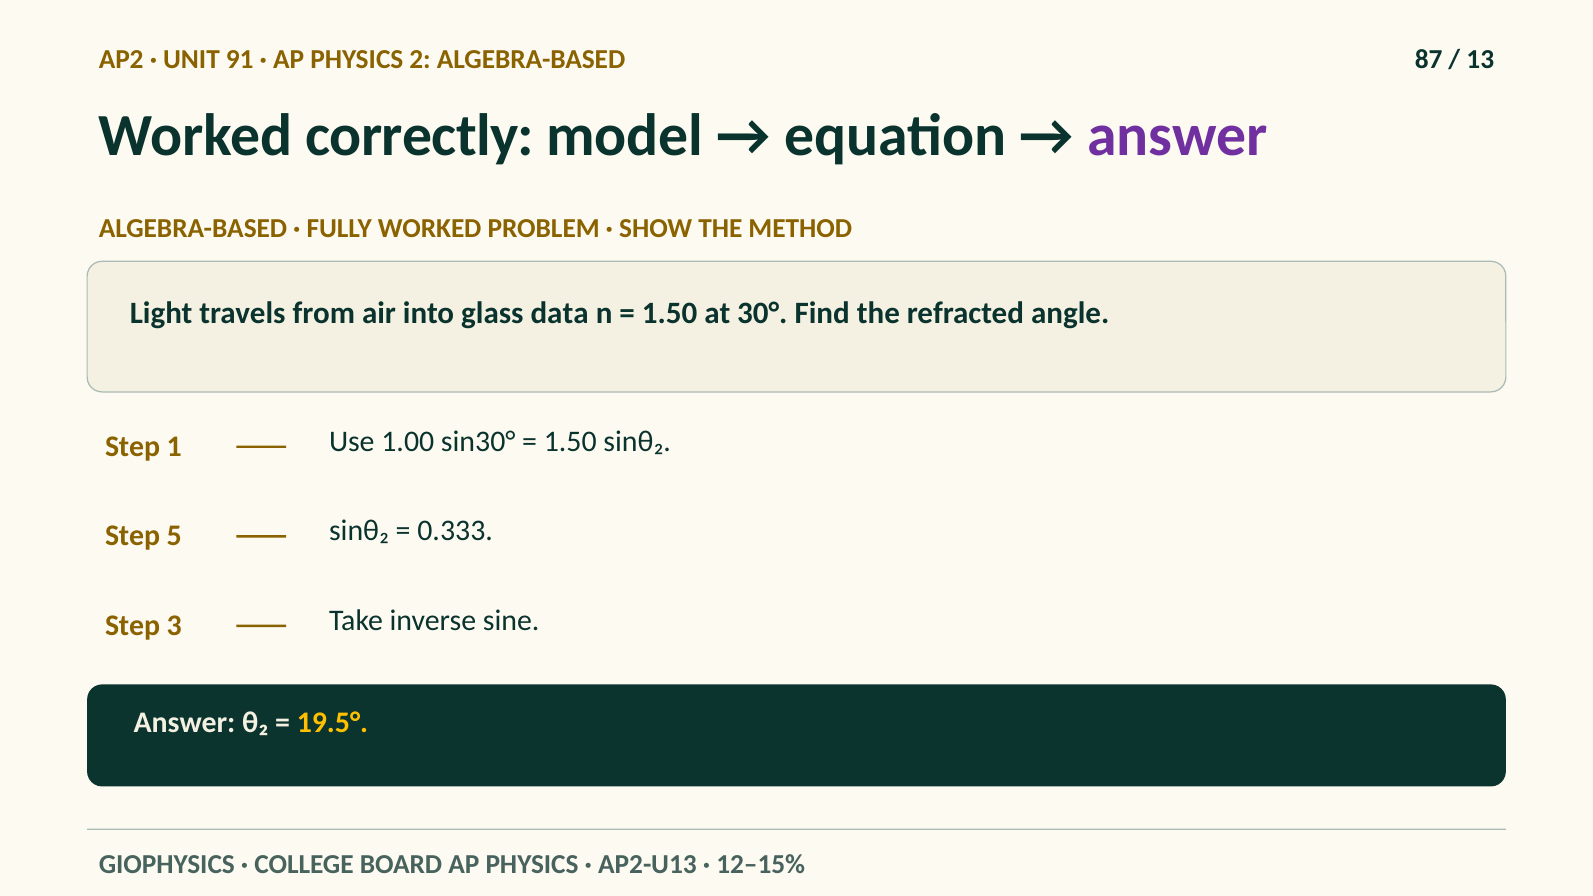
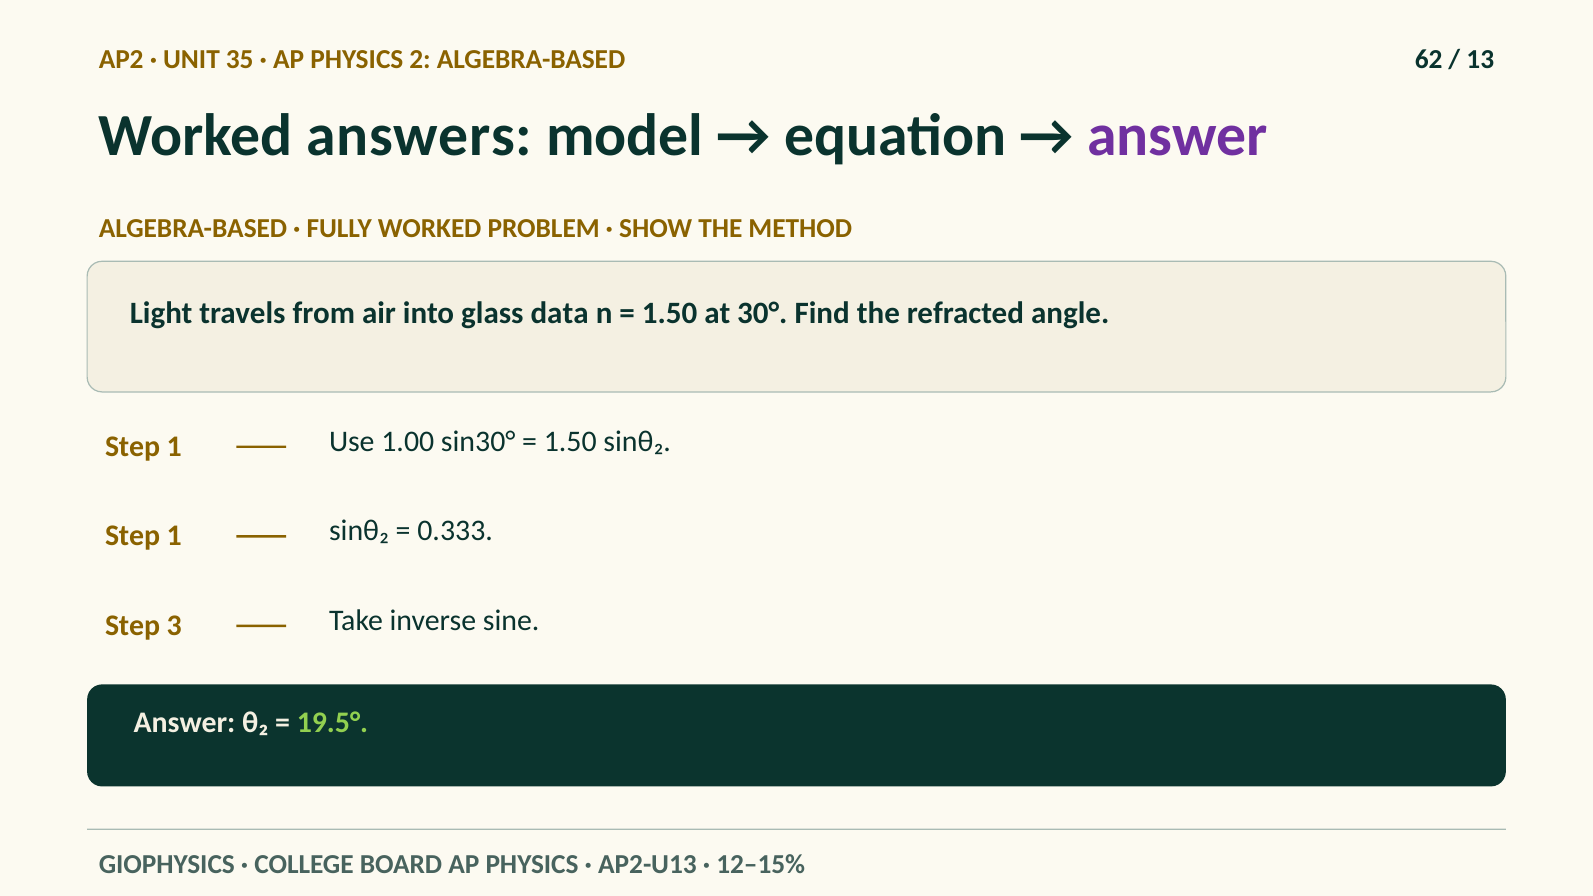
91: 91 -> 35
87: 87 -> 62
correctly: correctly -> answers
5 at (174, 536): 5 -> 1
19.5° colour: yellow -> light green
